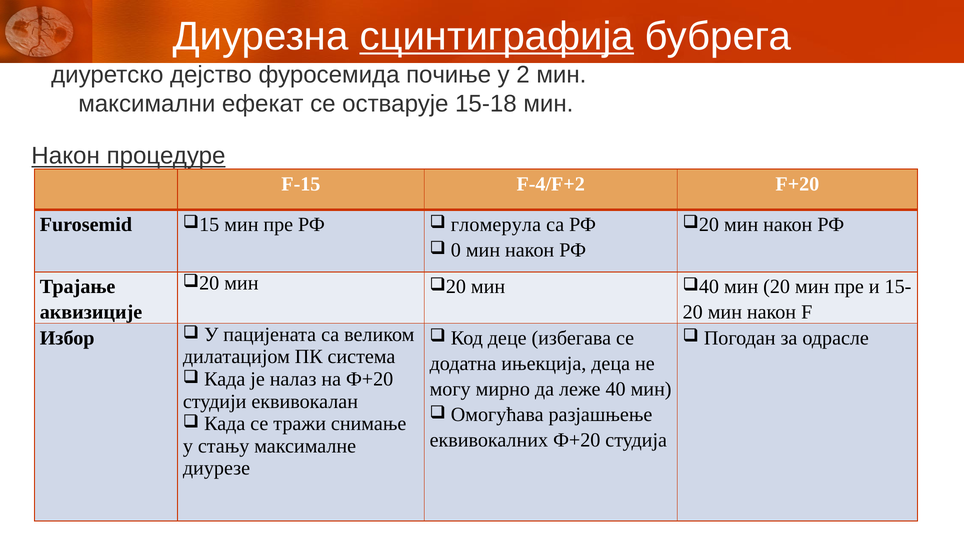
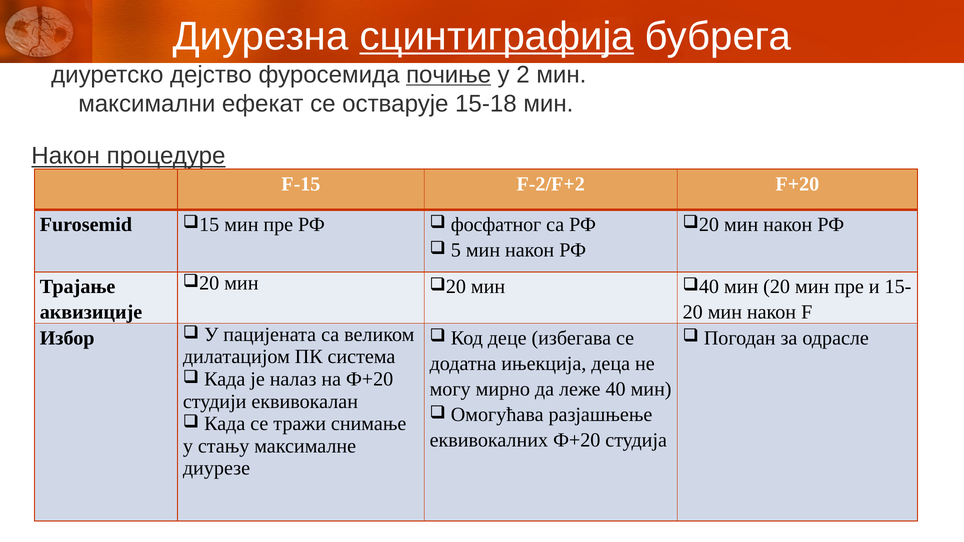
почиње underline: none -> present
F-4/F+2: F-4/F+2 -> F-2/F+2
гломерула: гломерула -> фосфатног
0: 0 -> 5
